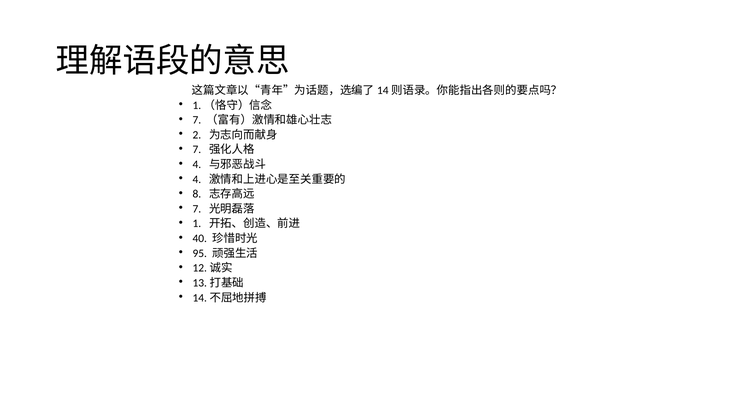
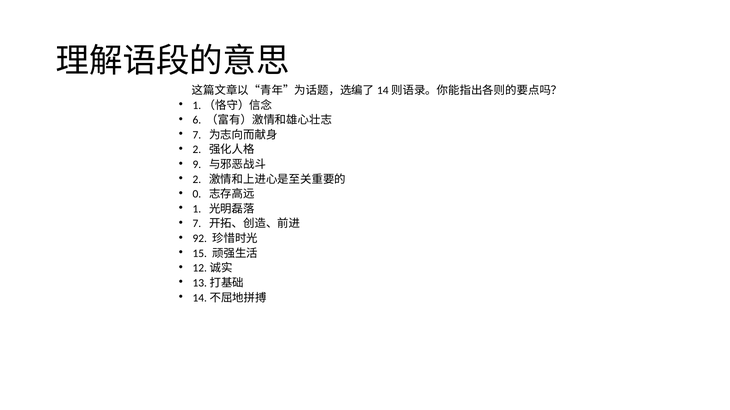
7 at (197, 120): 7 -> 6
2 at (197, 135): 2 -> 7
7 at (197, 150): 7 -> 2
4 at (197, 165): 4 -> 9
4 at (197, 180): 4 -> 2
8: 8 -> 0
7 at (197, 209): 7 -> 1
1 at (197, 224): 1 -> 7
40: 40 -> 92
95: 95 -> 15
